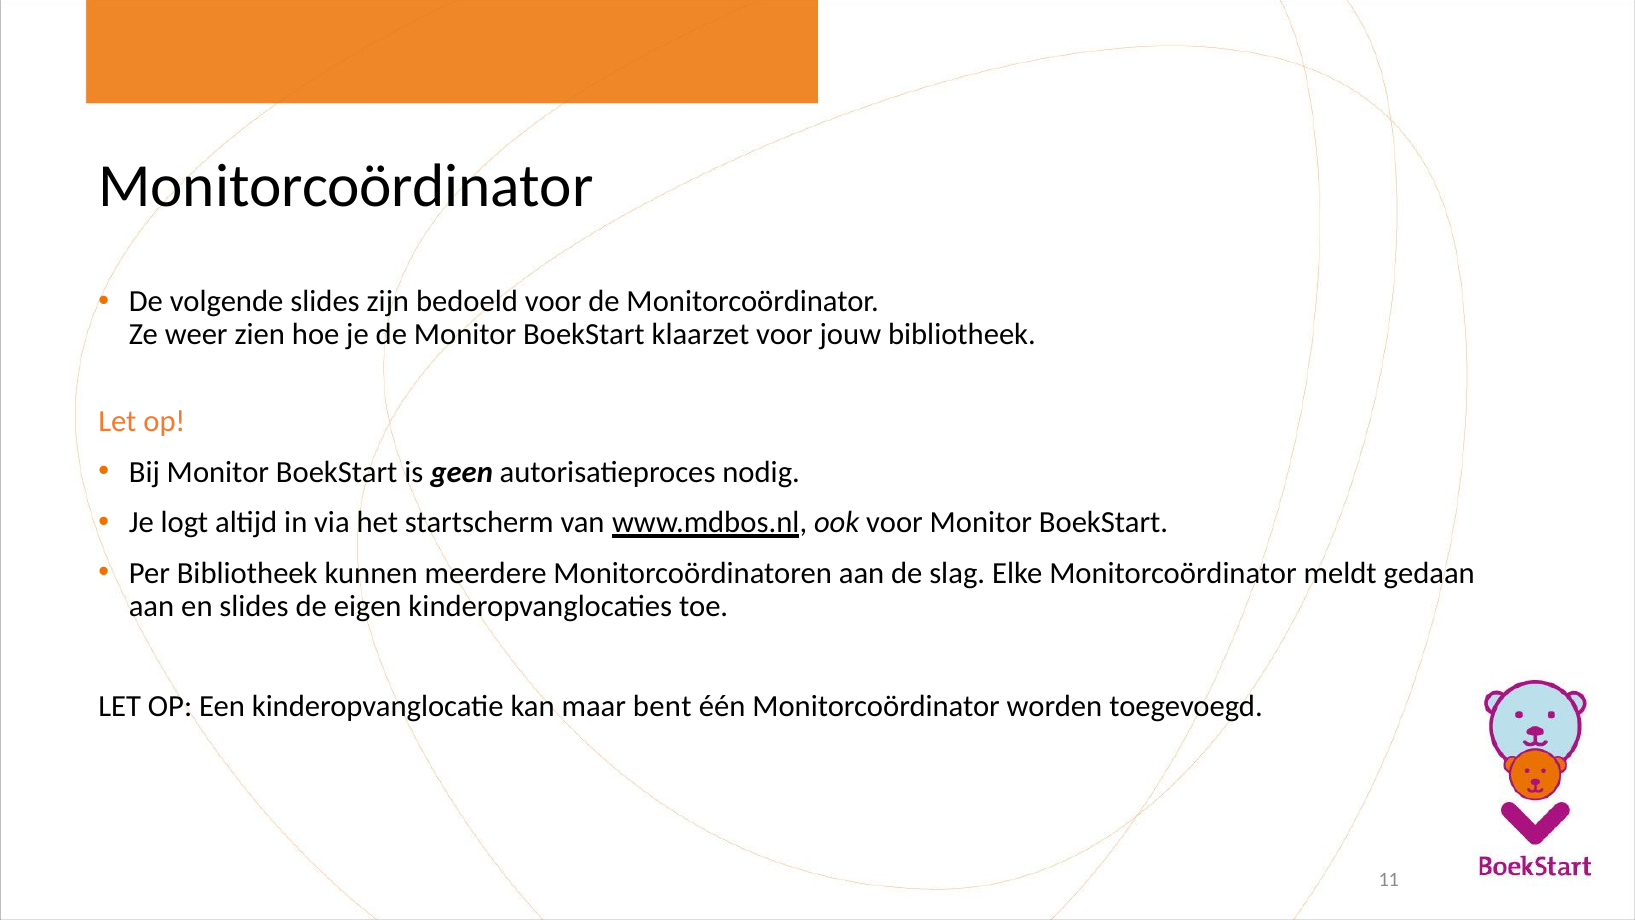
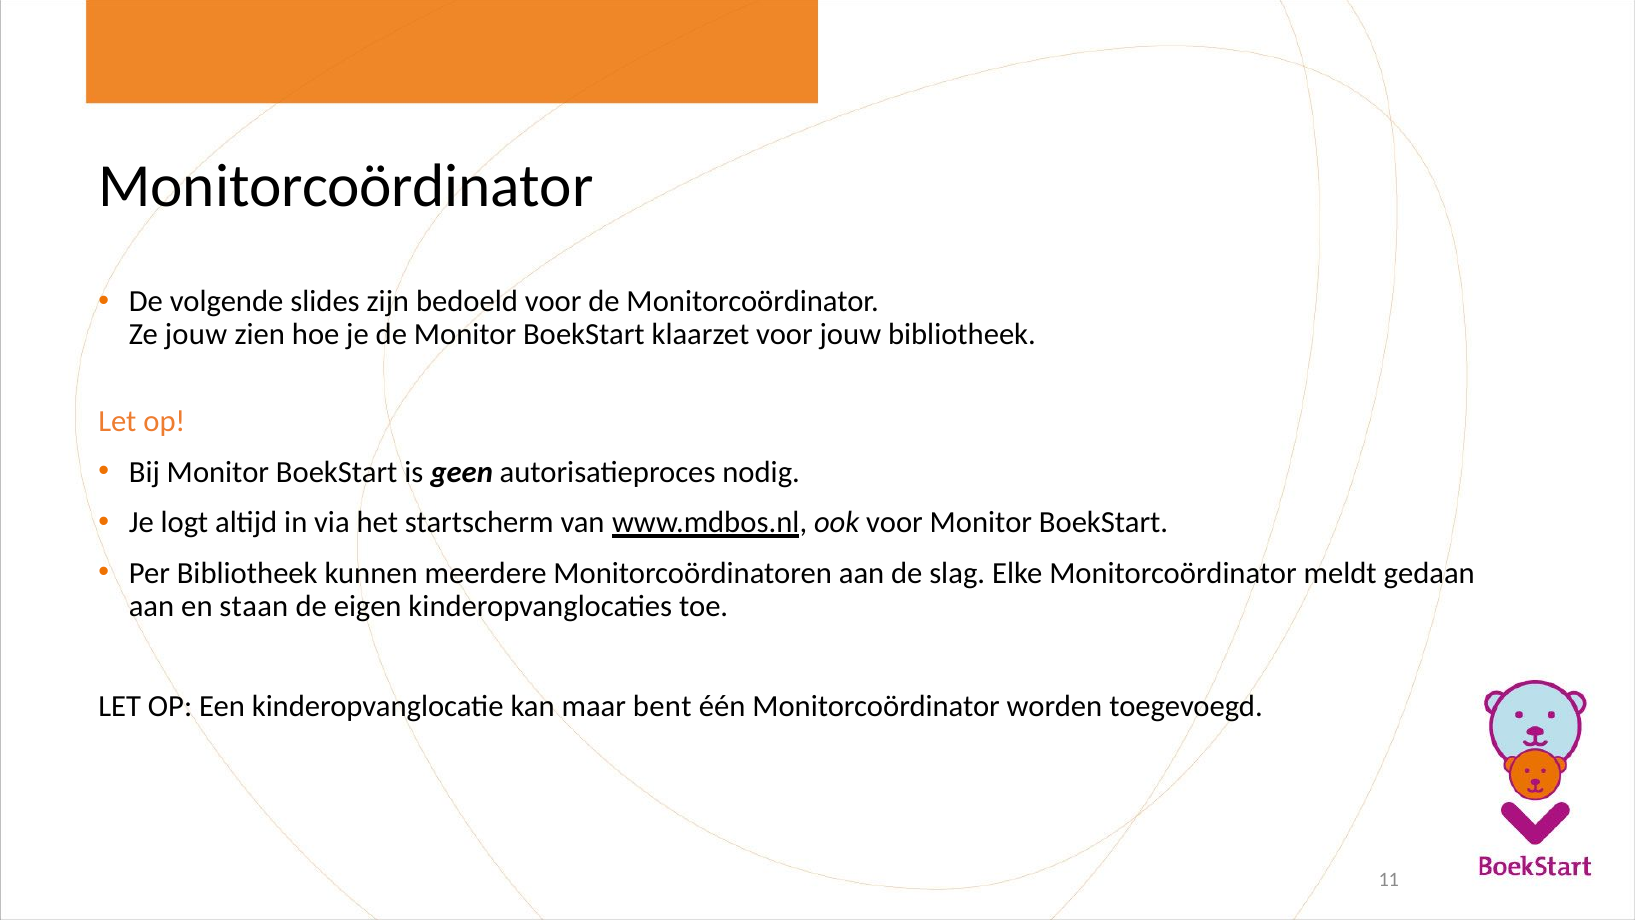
Ze weer: weer -> jouw
en slides: slides -> staan
